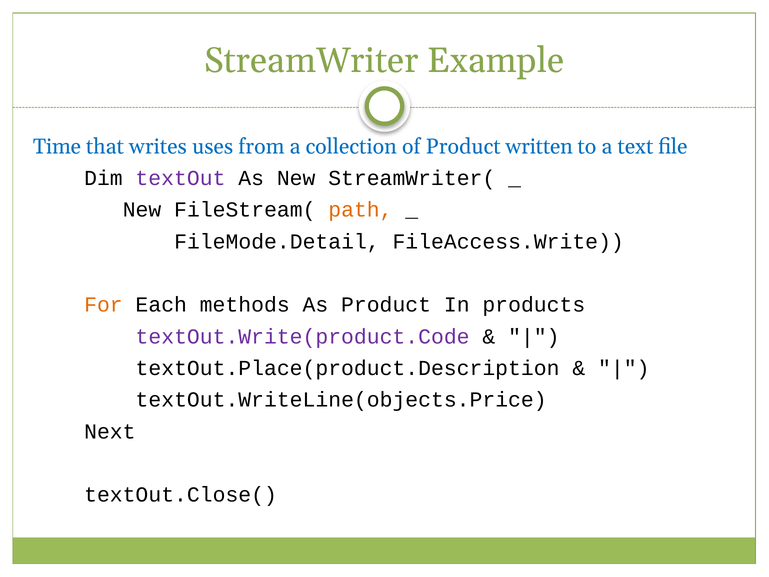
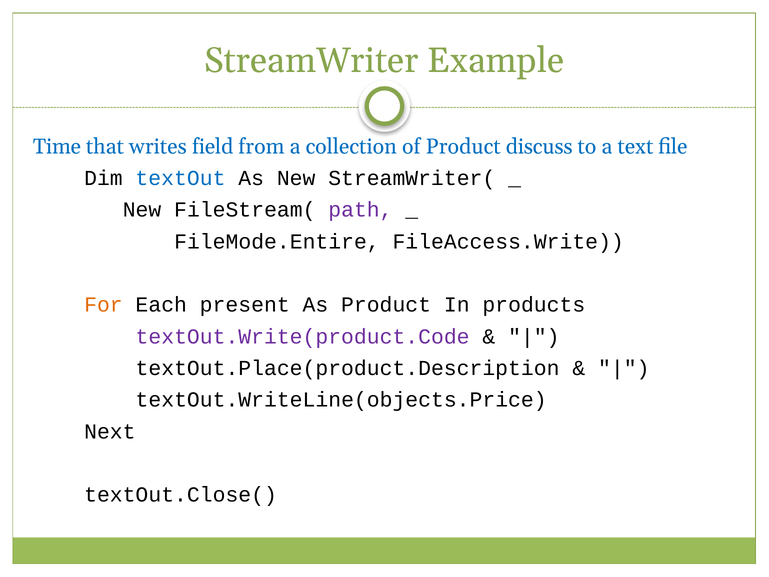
uses: uses -> field
written: written -> discuss
textOut colour: purple -> blue
path colour: orange -> purple
FileMode.Detail: FileMode.Detail -> FileMode.Entire
methods: methods -> present
